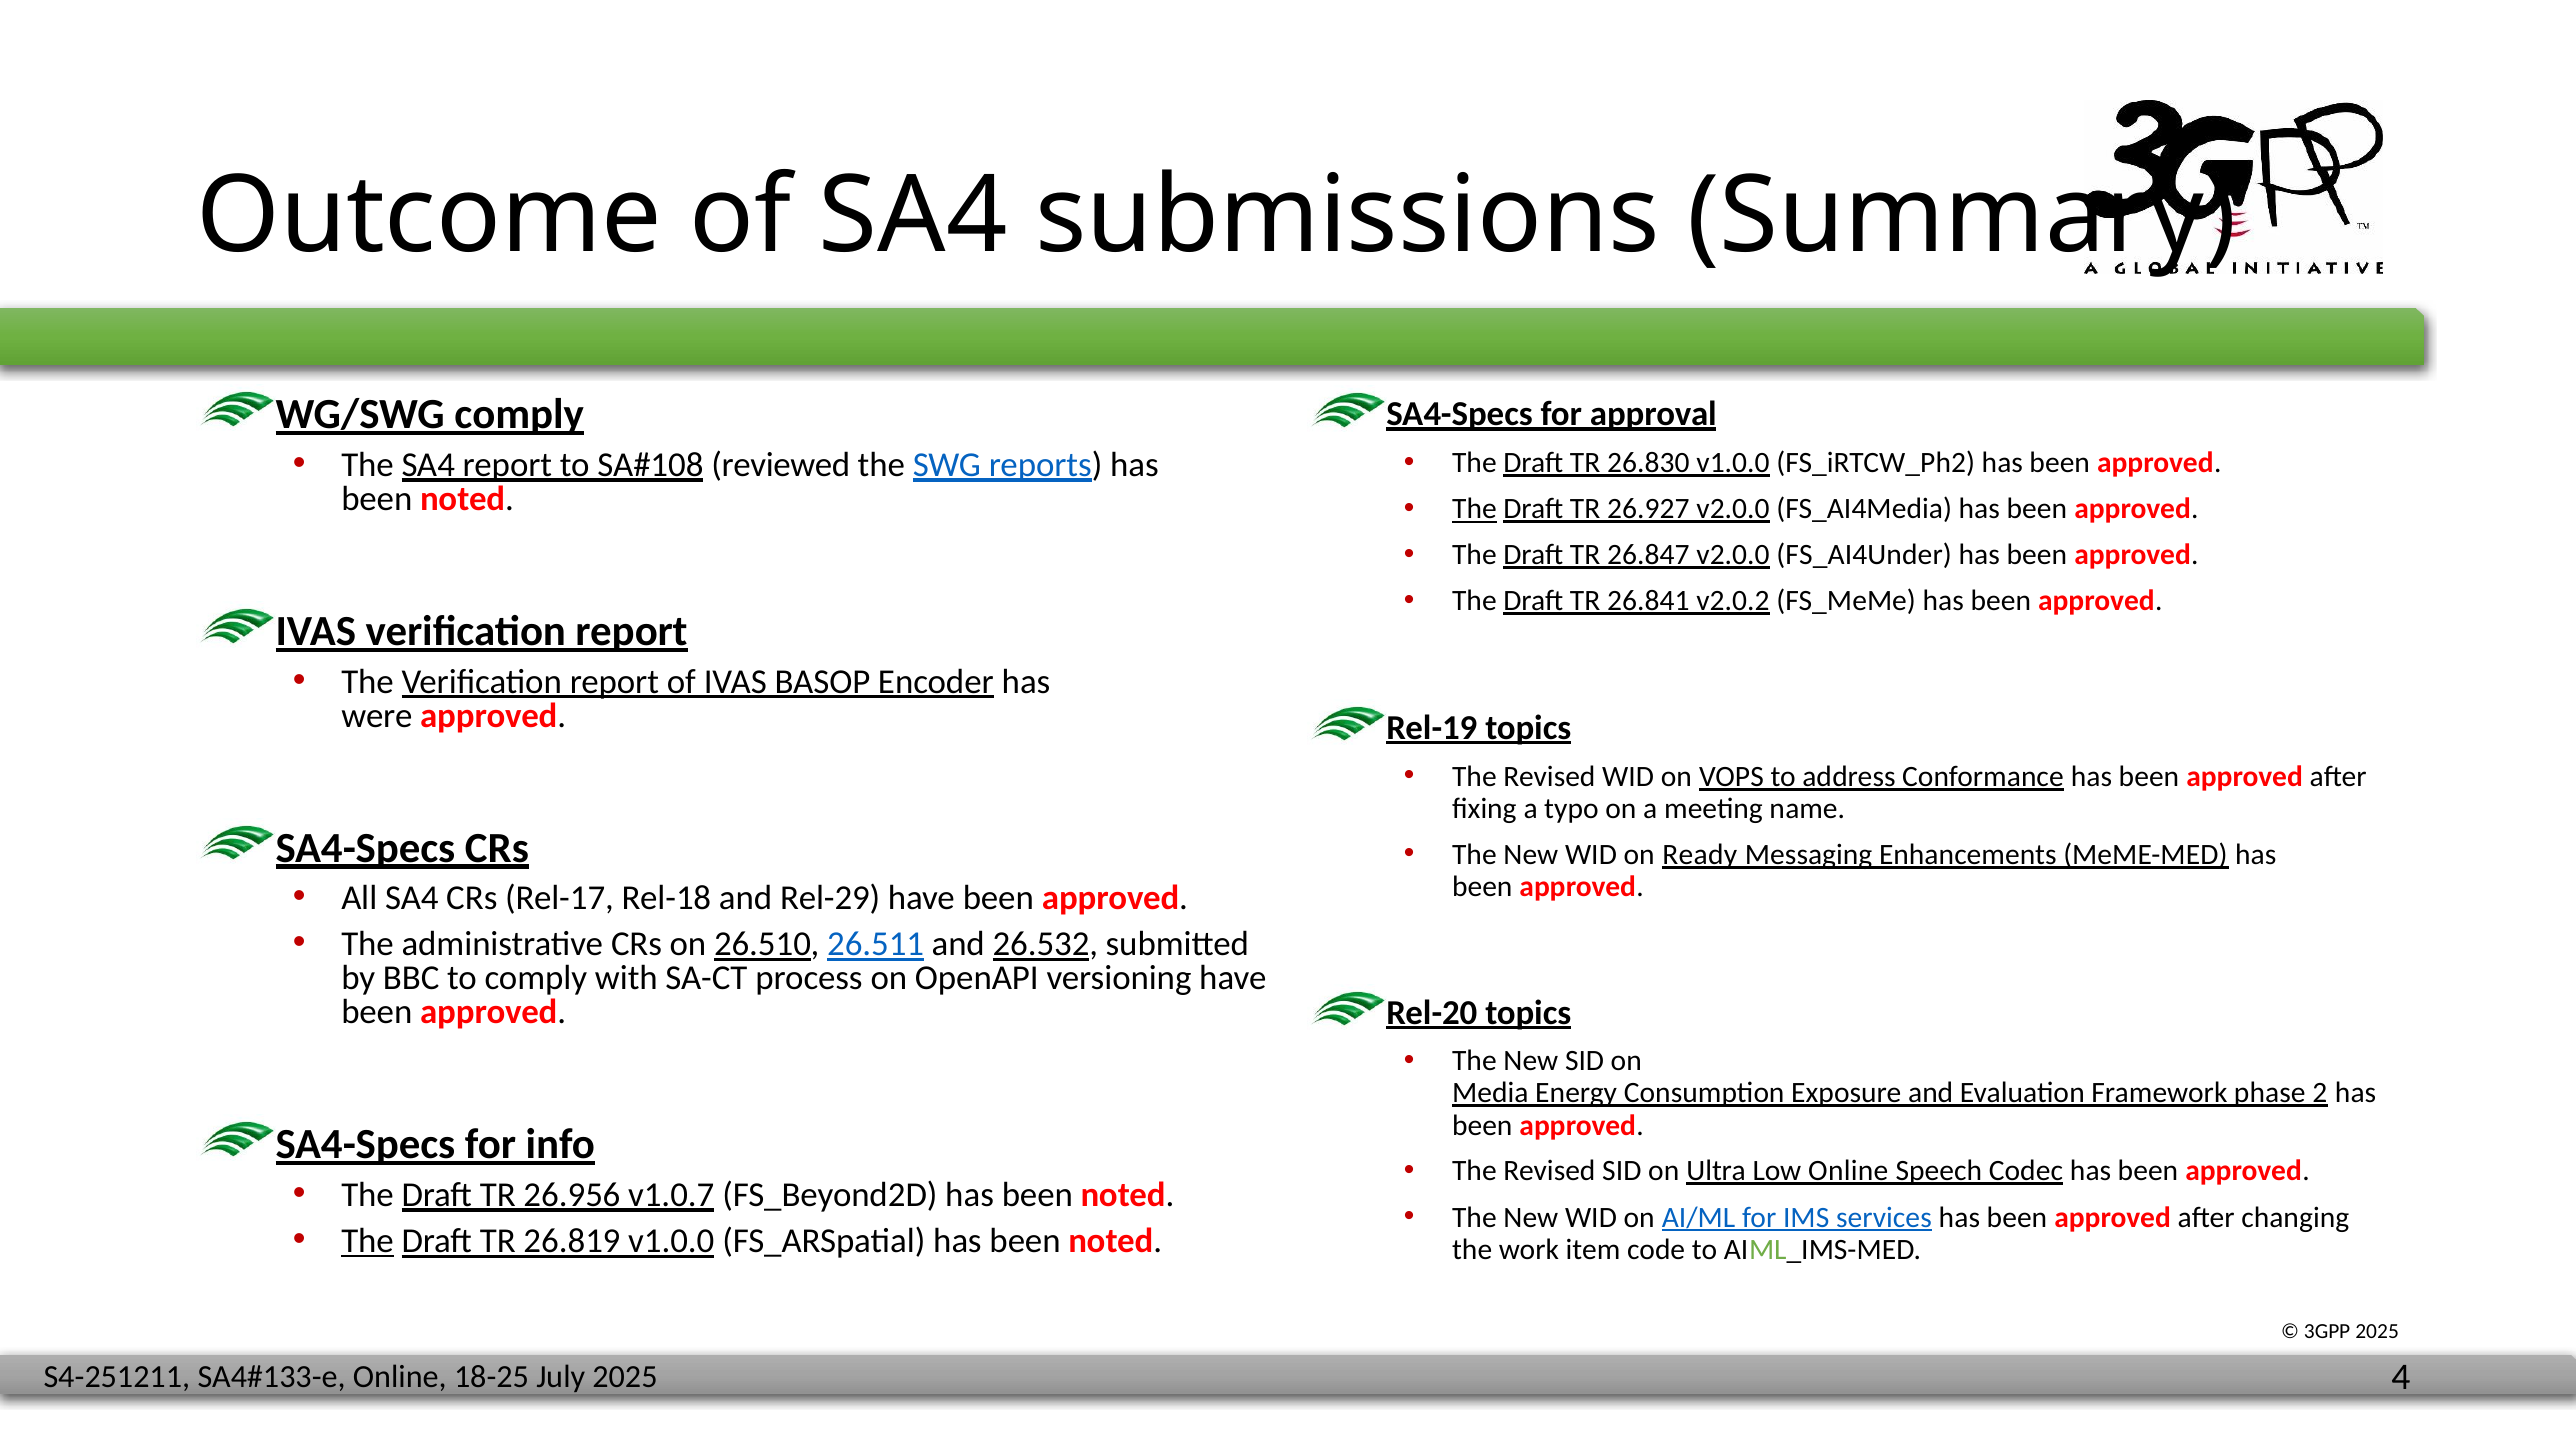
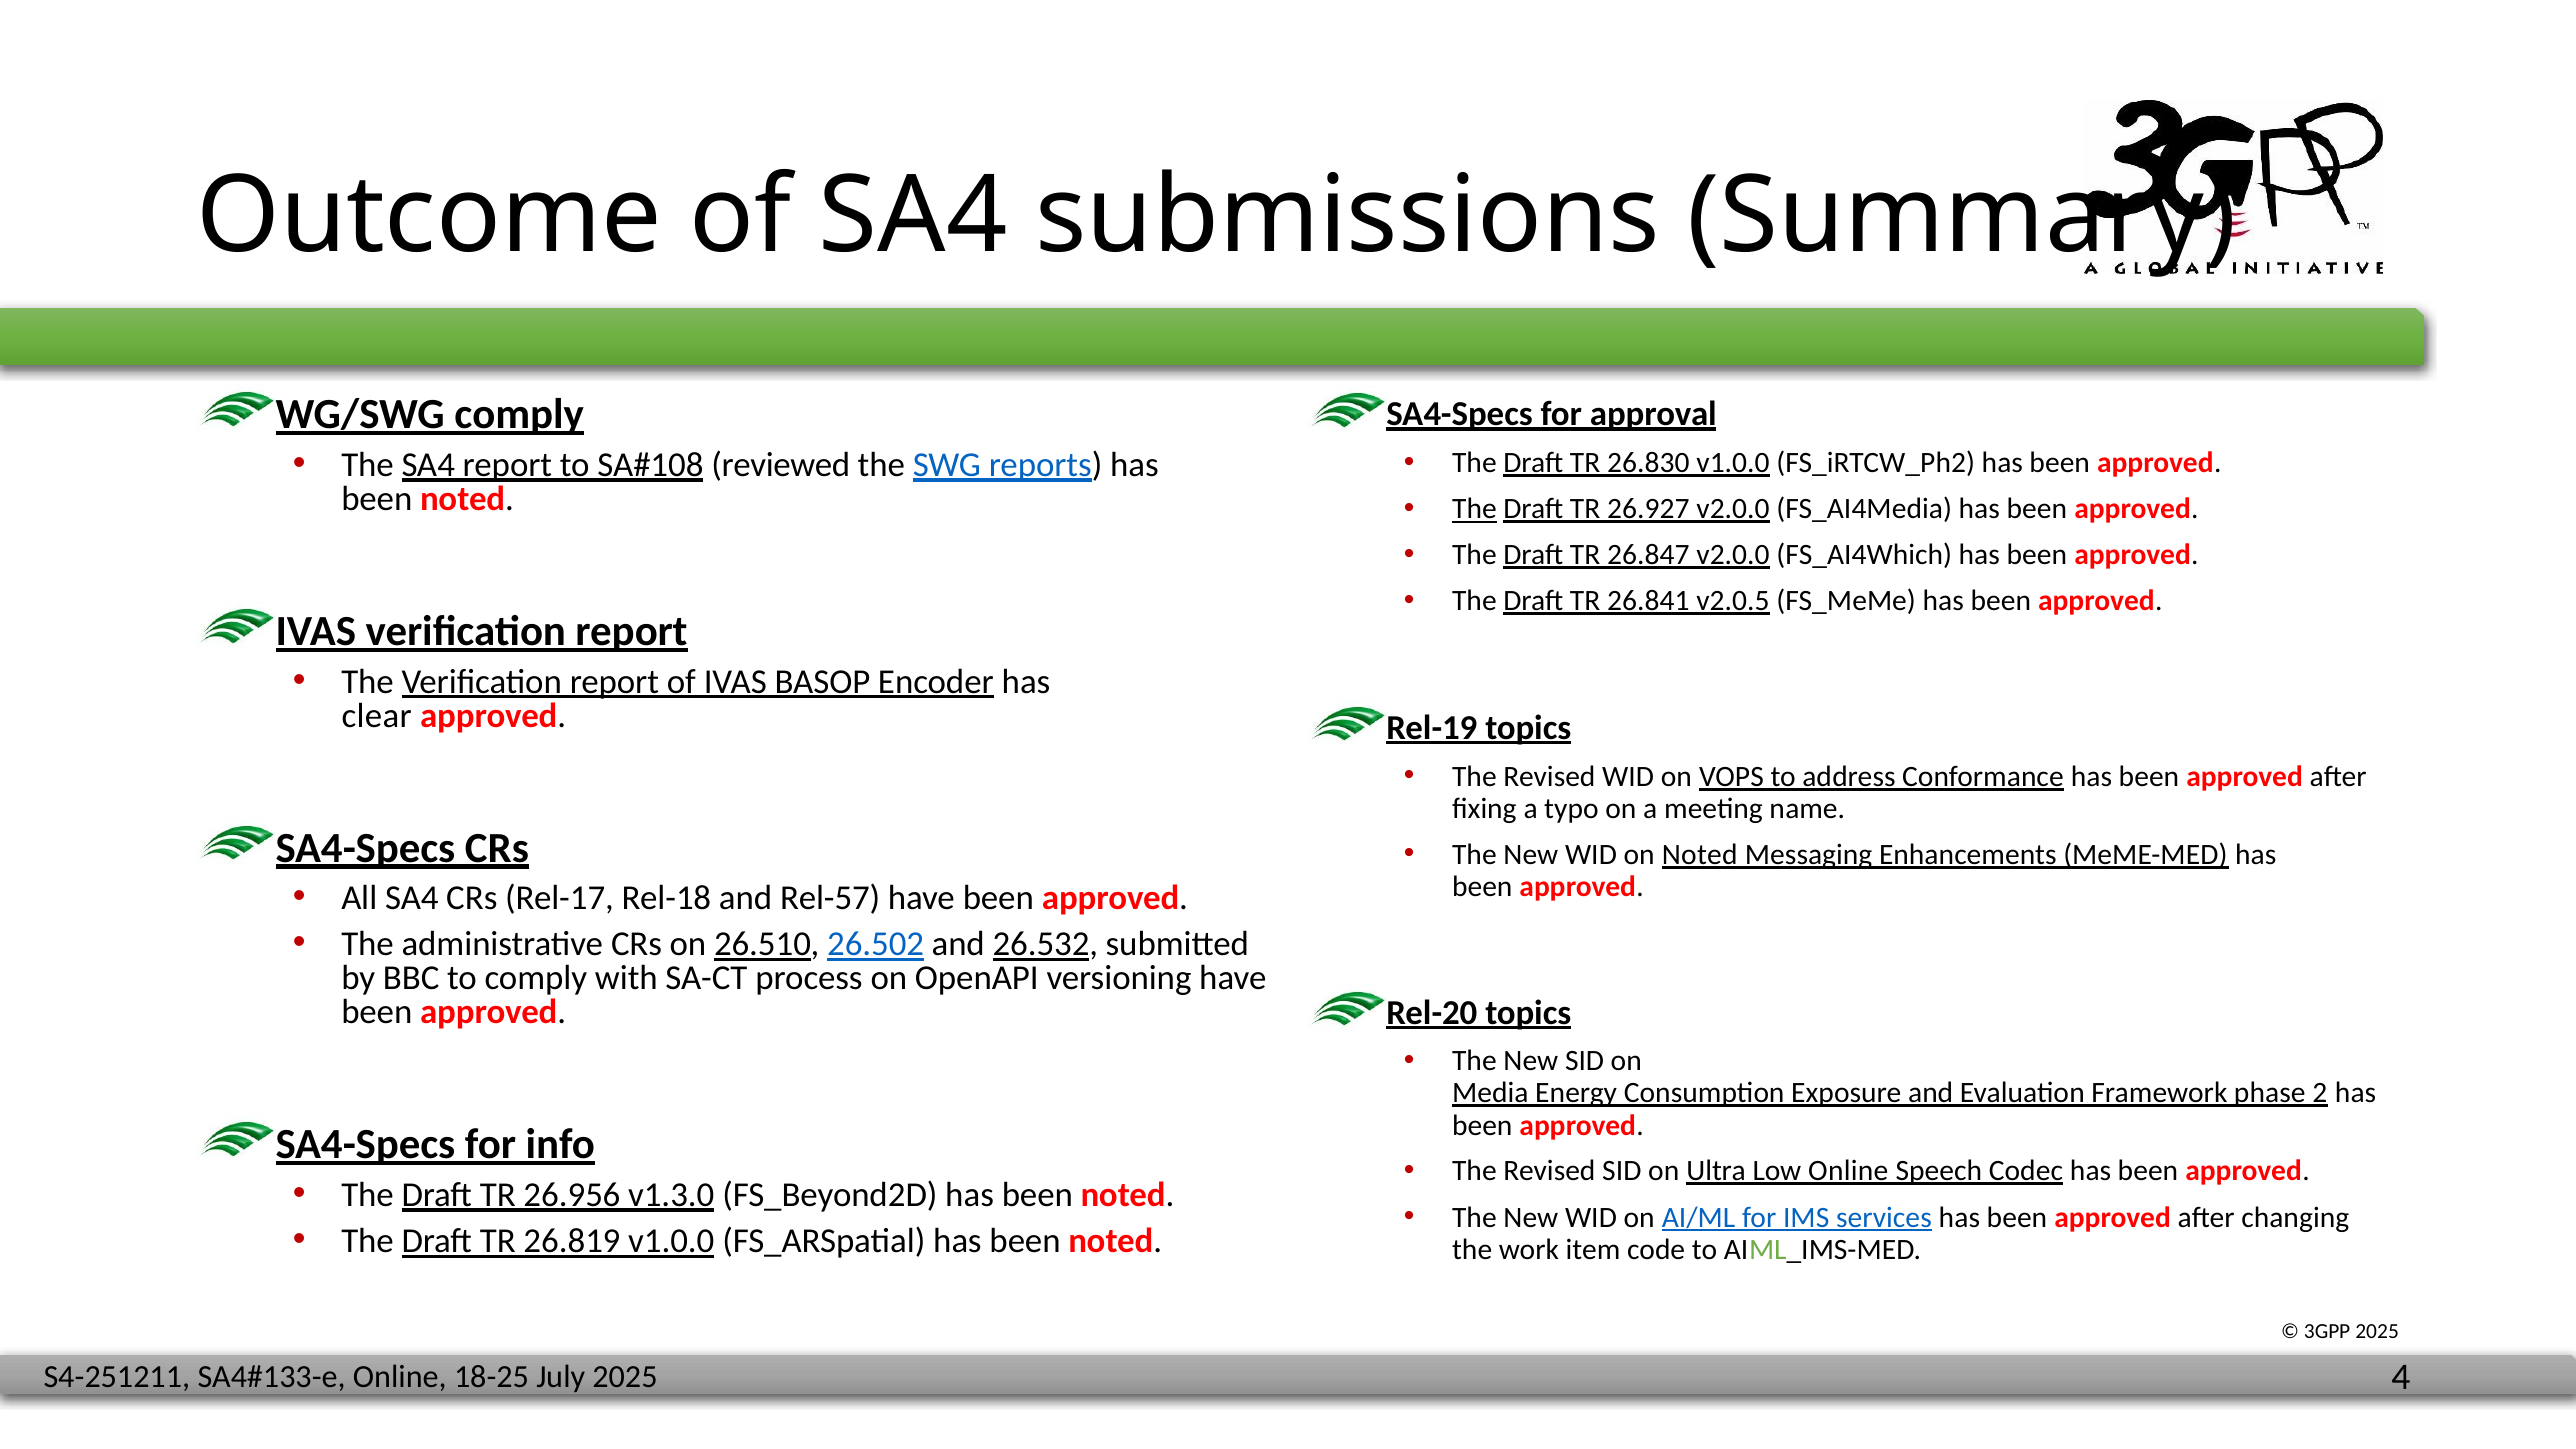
FS_AI4Under: FS_AI4Under -> FS_AI4Which
v2.0.2: v2.0.2 -> v2.0.5
were: were -> clear
on Ready: Ready -> Noted
Rel-29: Rel-29 -> Rel-57
26.511: 26.511 -> 26.502
v1.0.7: v1.0.7 -> v1.3.0
The at (368, 1241) underline: present -> none
